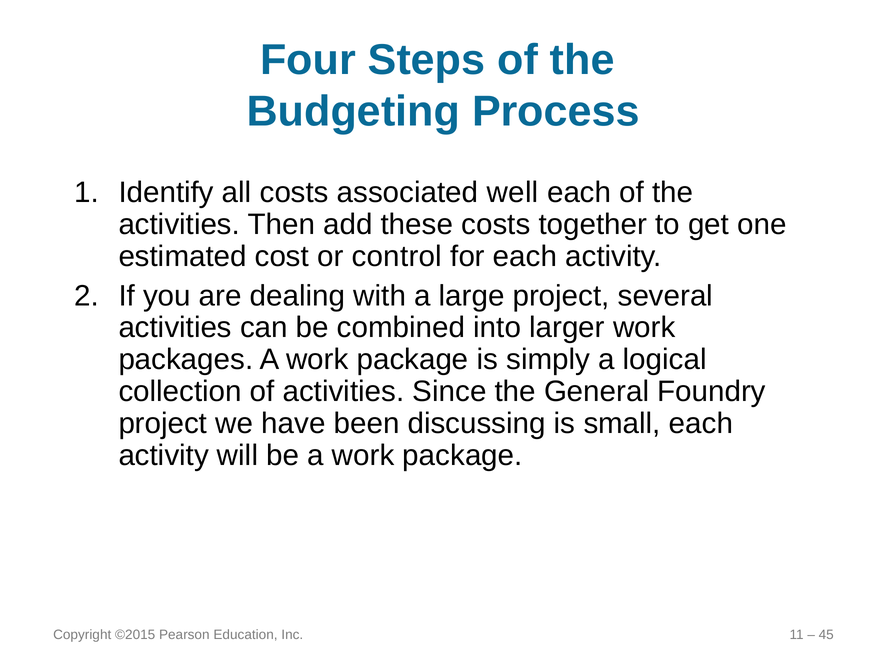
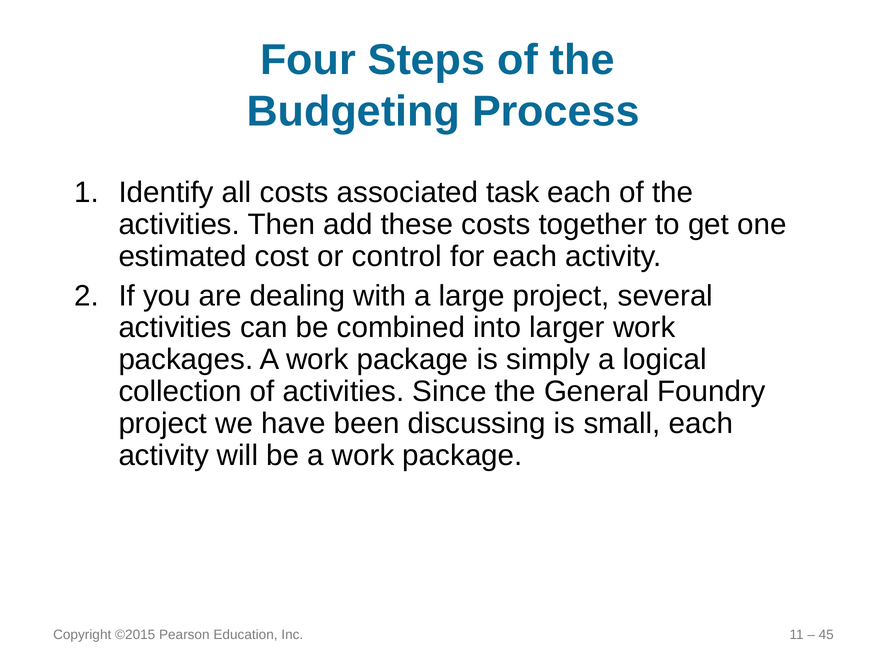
well: well -> task
